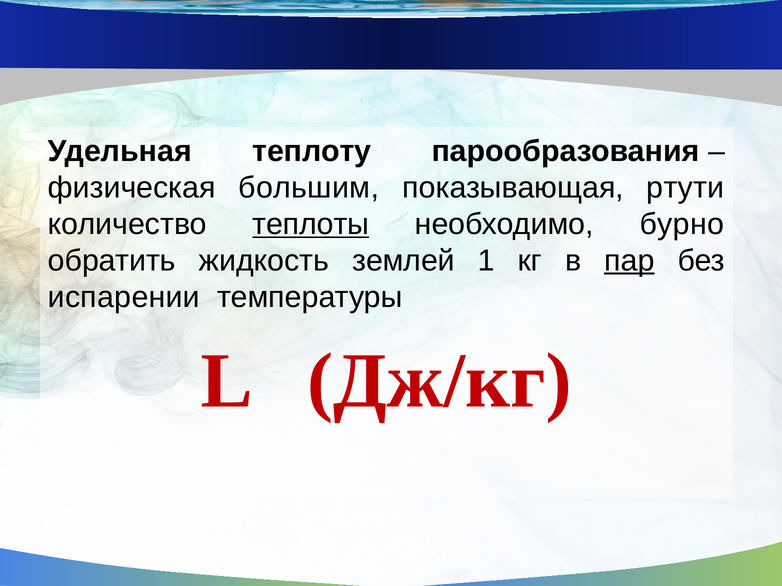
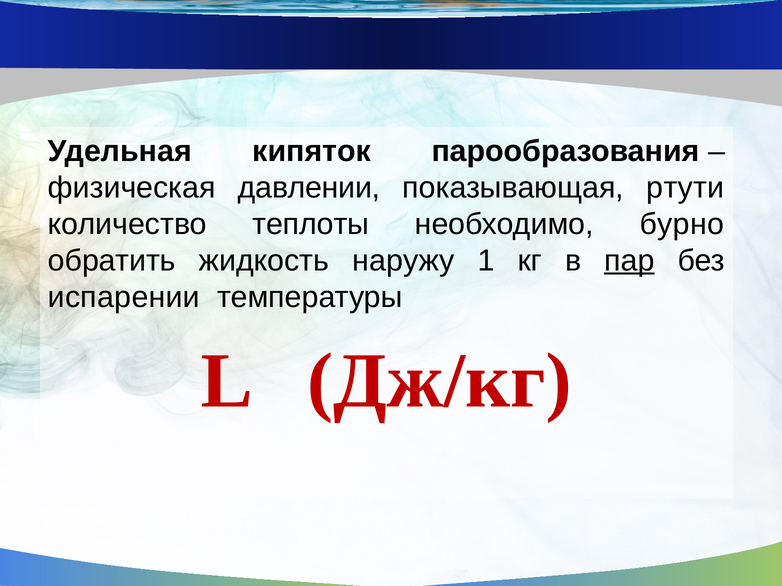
теплоту: теплоту -> кипяток
большим: большим -> давлении
теплоты underline: present -> none
землей: землей -> наружу
